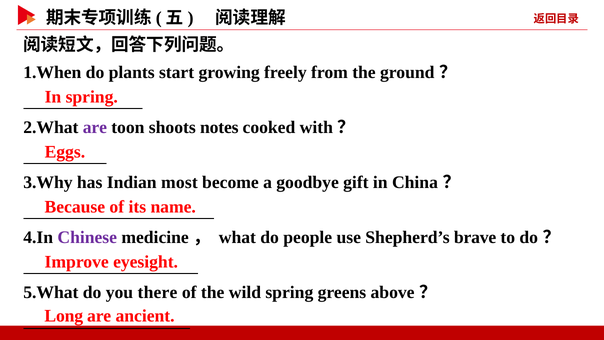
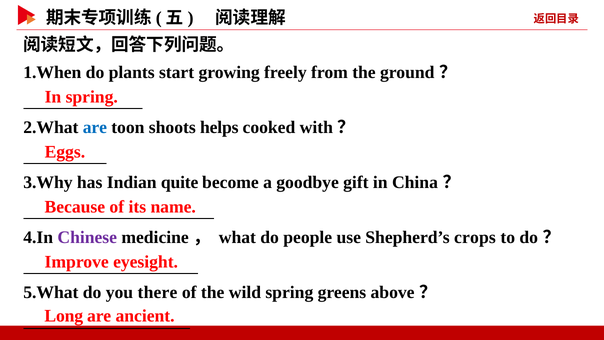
are at (95, 127) colour: purple -> blue
notes: notes -> helps
most: most -> quite
brave: brave -> crops
